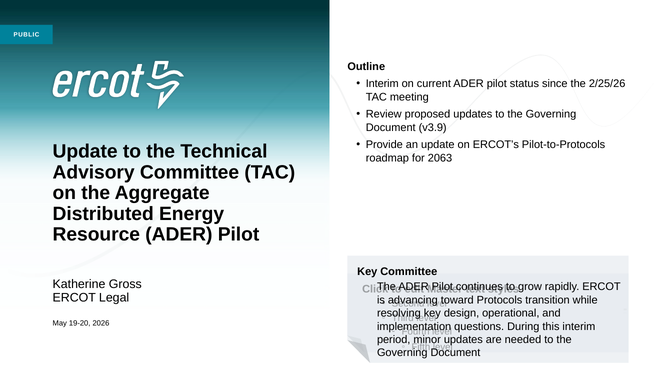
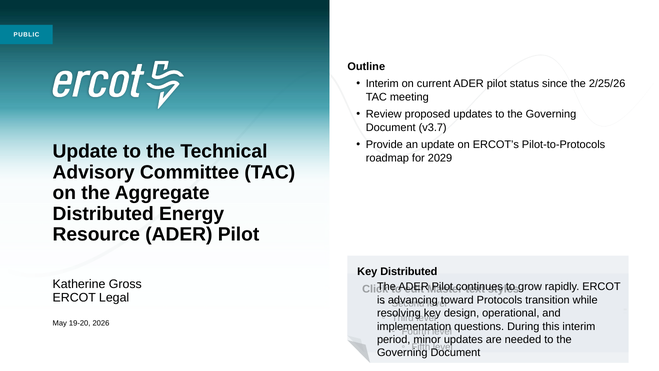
v3.9: v3.9 -> v3.7
2063: 2063 -> 2029
Key Committee: Committee -> Distributed
